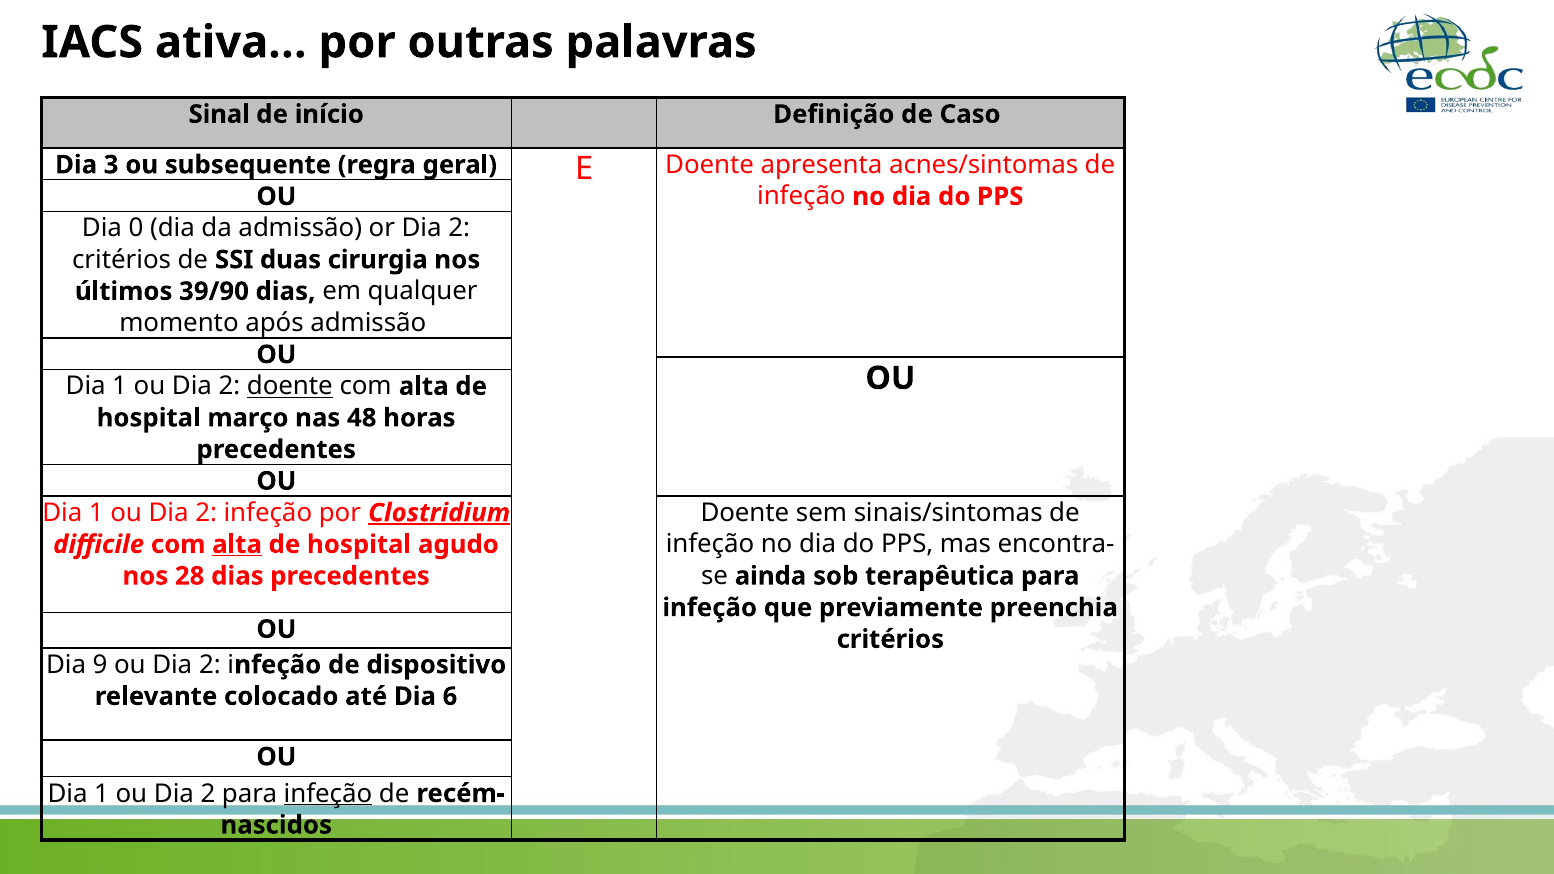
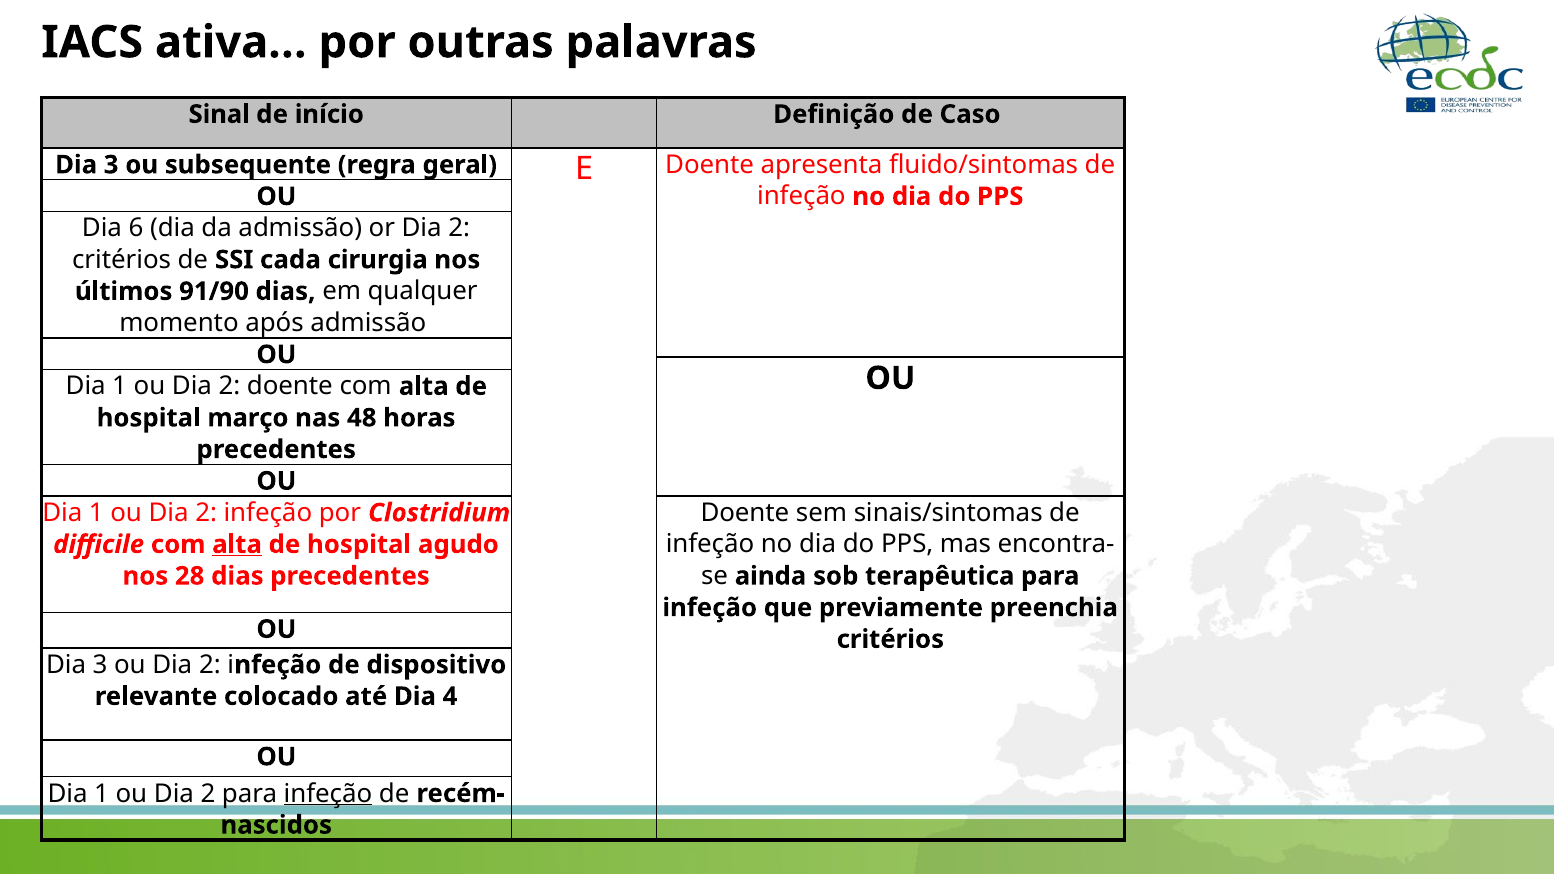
acnes/sintomas: acnes/sintomas -> fluido/sintomas
0: 0 -> 6
duas: duas -> cada
39/90: 39/90 -> 91/90
doente at (290, 386) underline: present -> none
Clostridium underline: present -> none
9 at (100, 665): 9 -> 3
6: 6 -> 4
